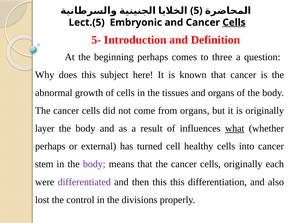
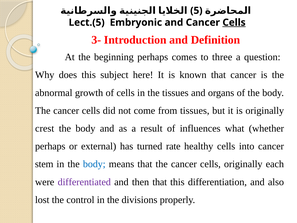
5-: 5- -> 3-
from organs: organs -> tissues
layer: layer -> crest
what underline: present -> none
cell: cell -> rate
body at (94, 164) colour: purple -> blue
then this: this -> that
